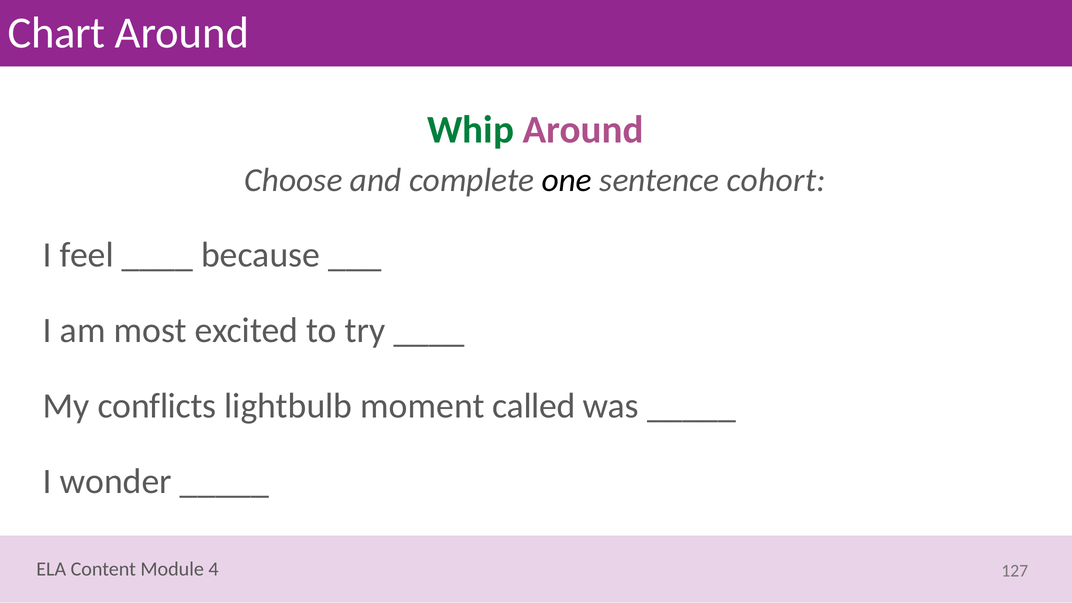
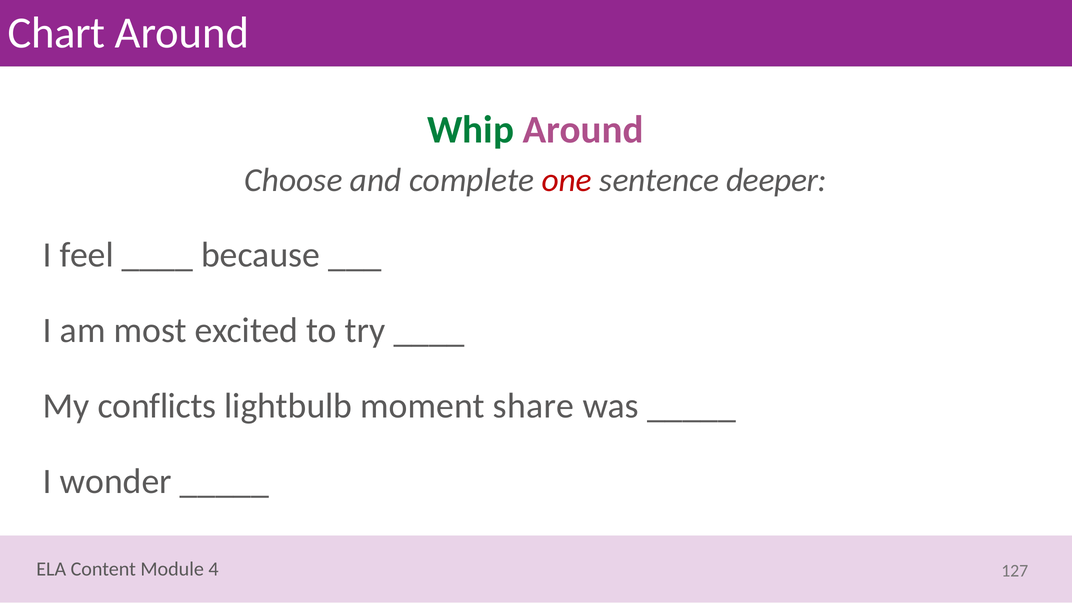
one colour: black -> red
cohort: cohort -> deeper
called: called -> share
